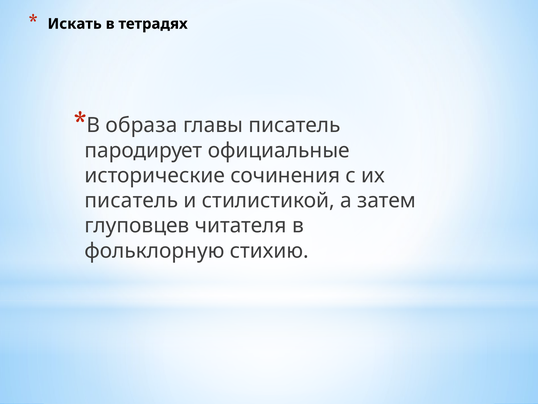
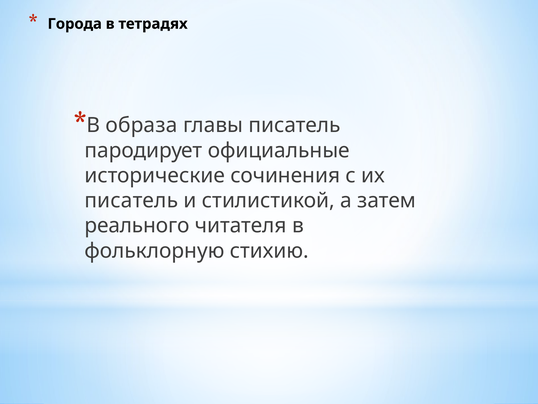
Искать: Искать -> Города
глуповцев: глуповцев -> реального
